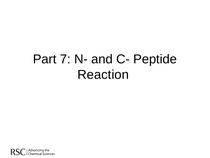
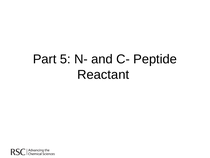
7: 7 -> 5
Reaction: Reaction -> Reactant
